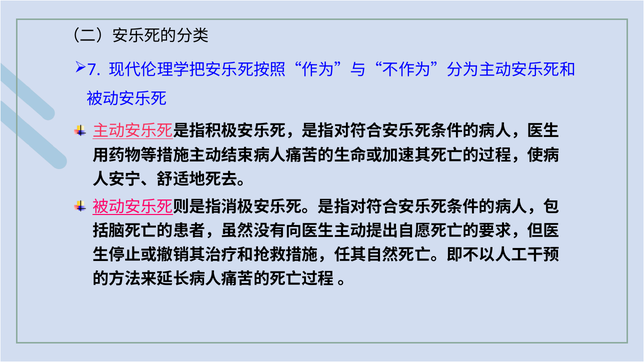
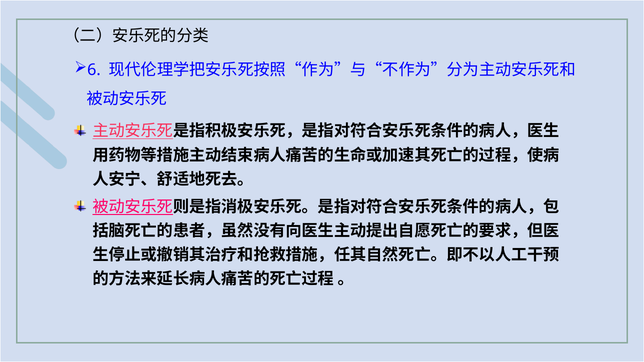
7: 7 -> 6
